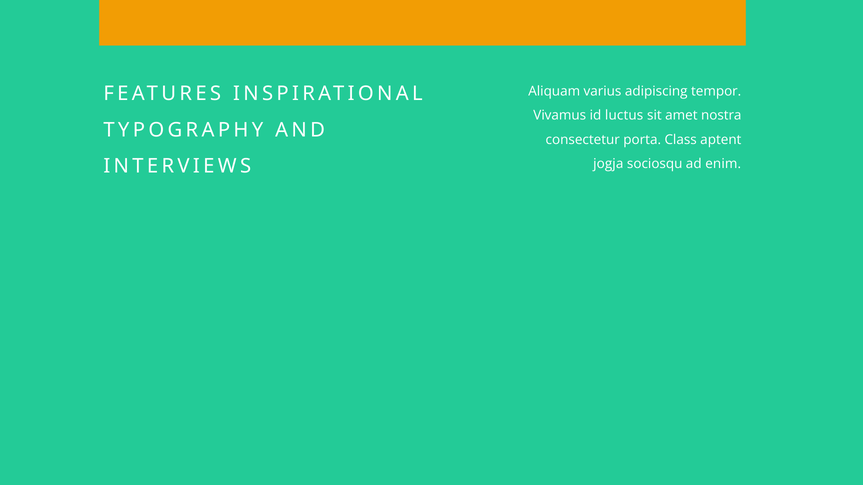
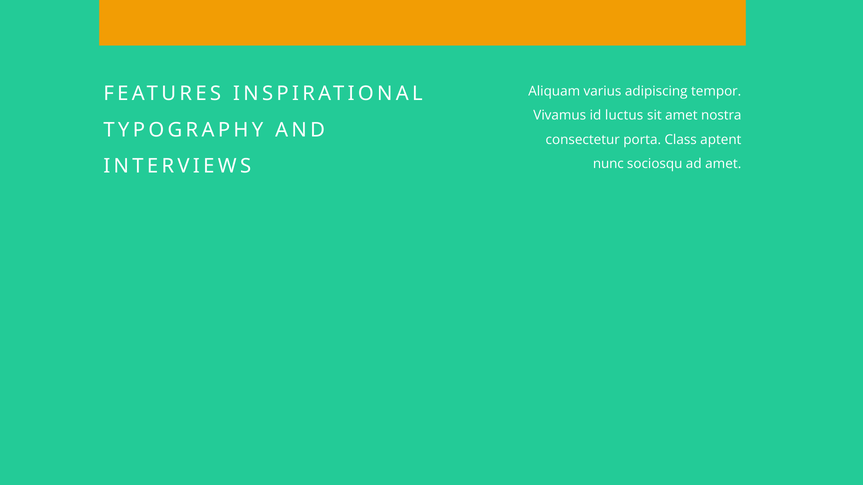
jogja: jogja -> nunc
ad enim: enim -> amet
